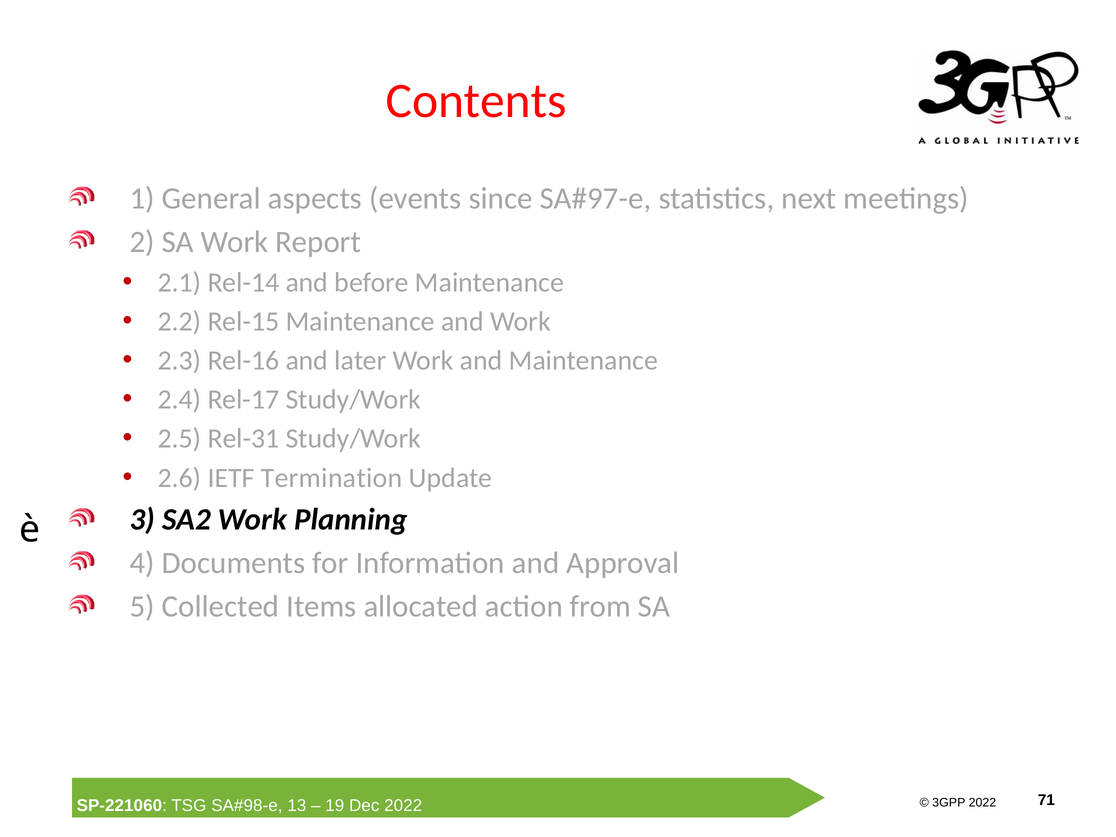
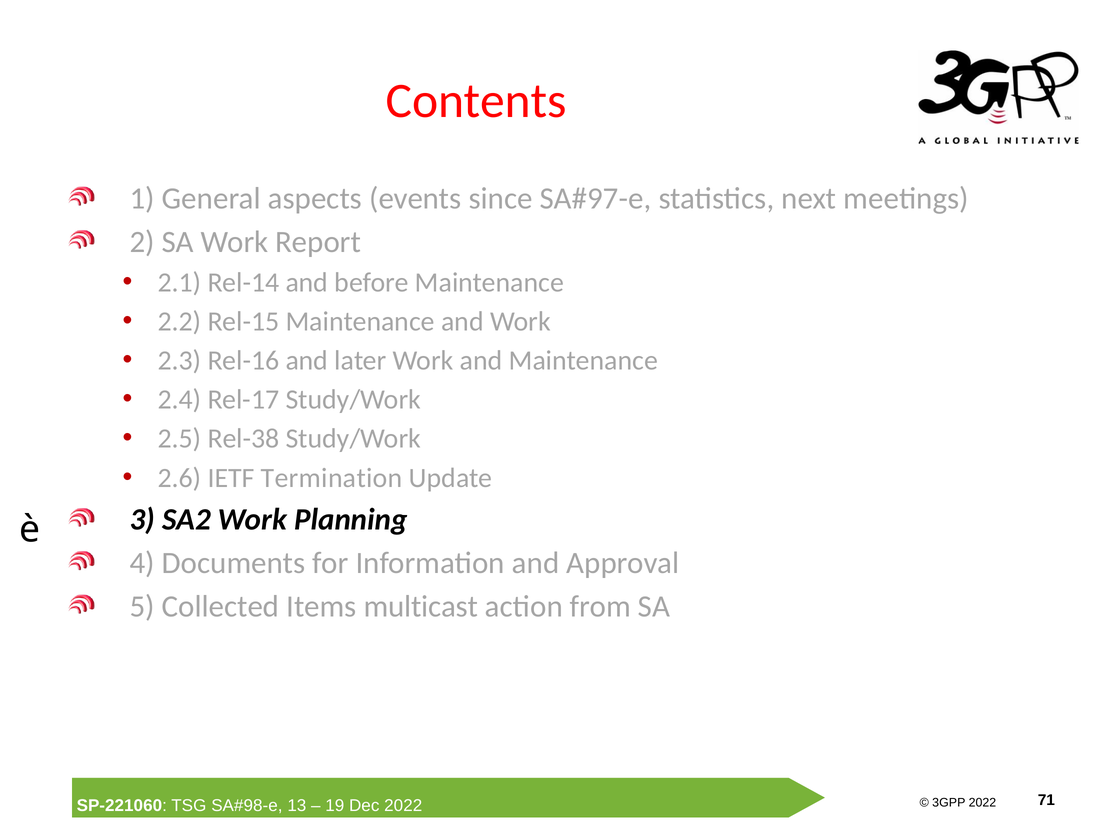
Rel-31: Rel-31 -> Rel-38
allocated: allocated -> multicast
